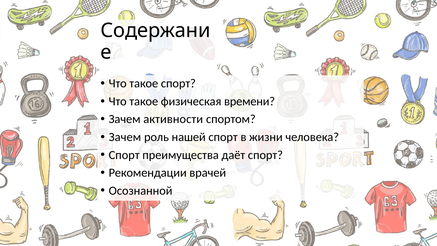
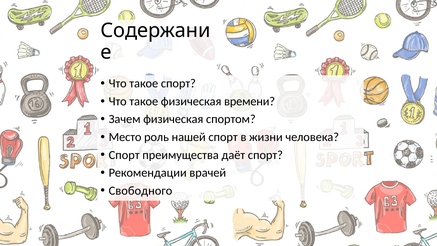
Зачем активности: активности -> физическая
Зачем at (125, 137): Зачем -> Место
Осознанной: Осознанной -> Свободного
